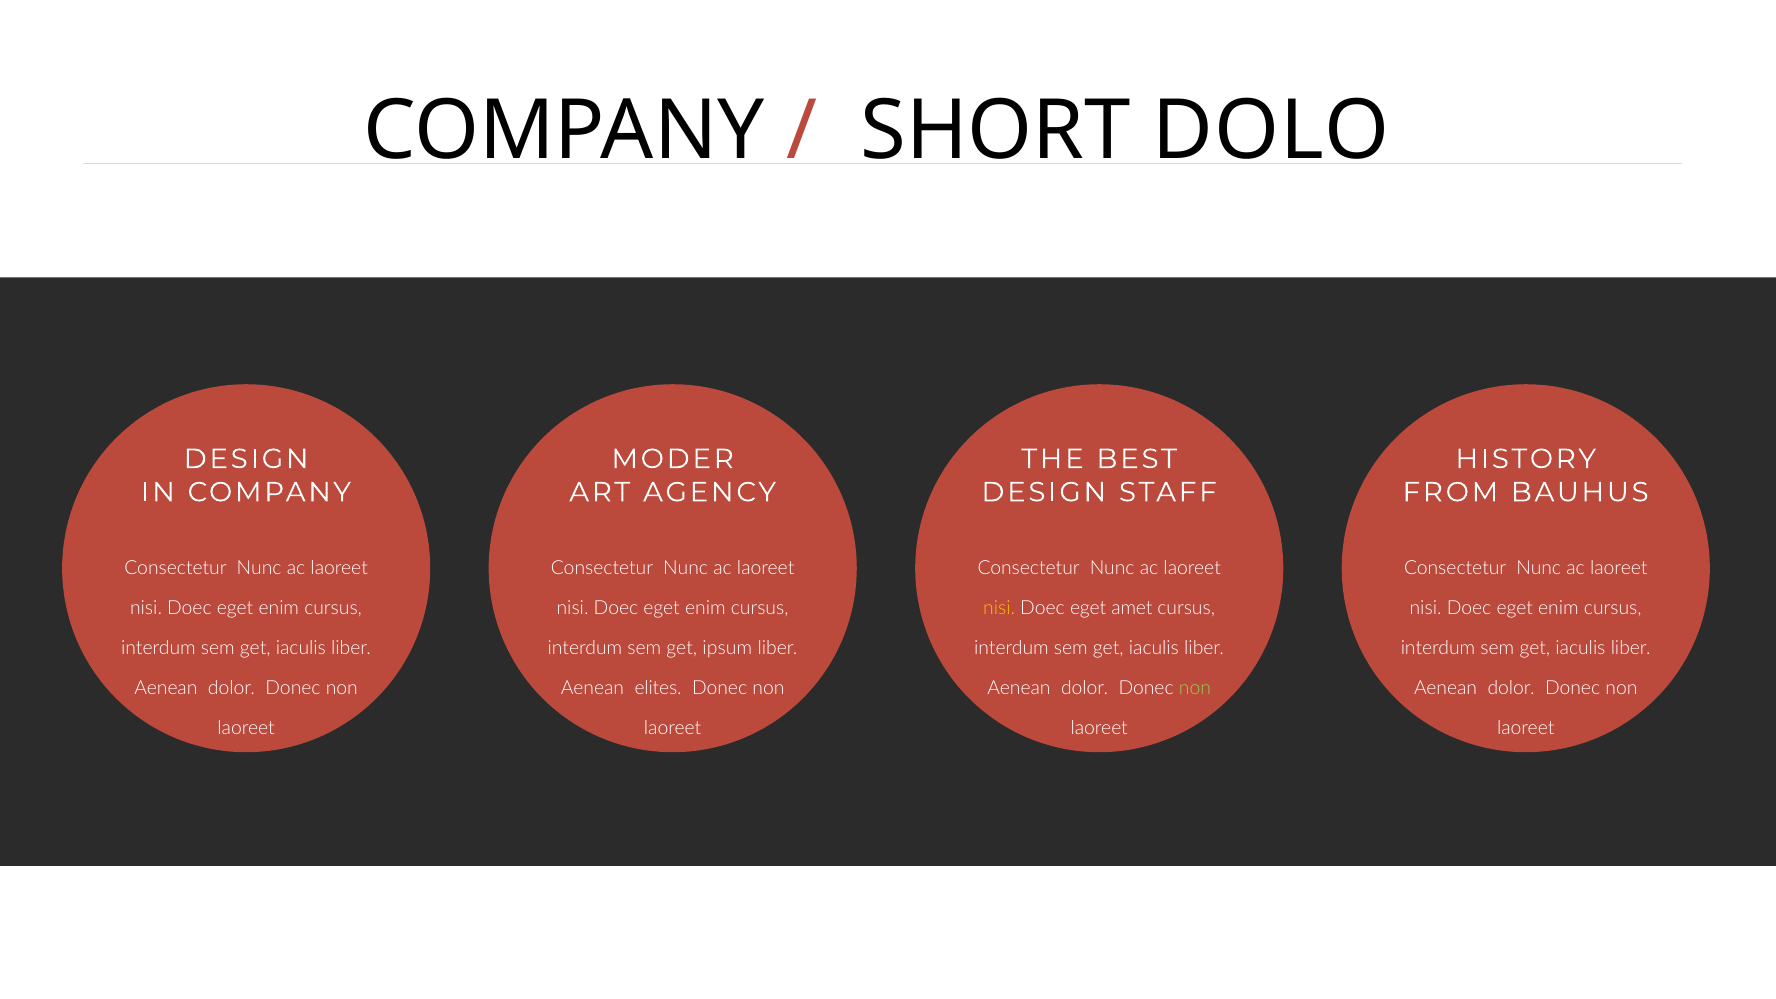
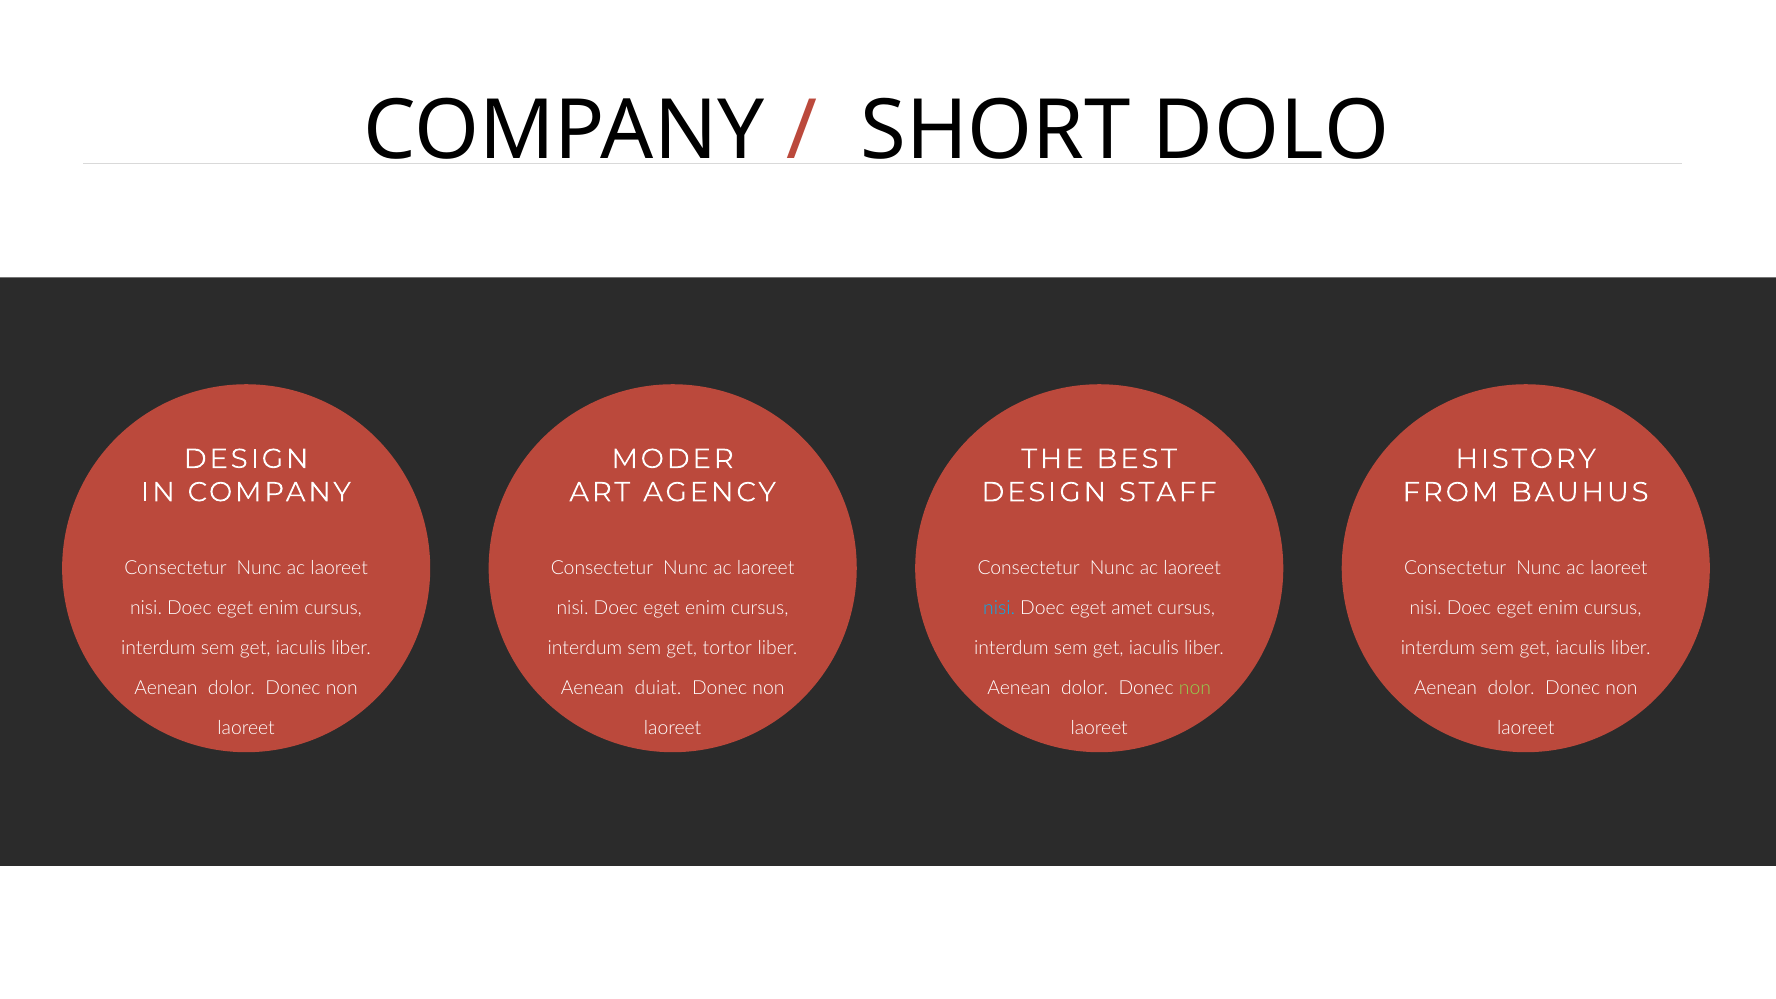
nisi at (999, 608) colour: yellow -> light blue
ipsum: ipsum -> tortor
elites: elites -> duiat
